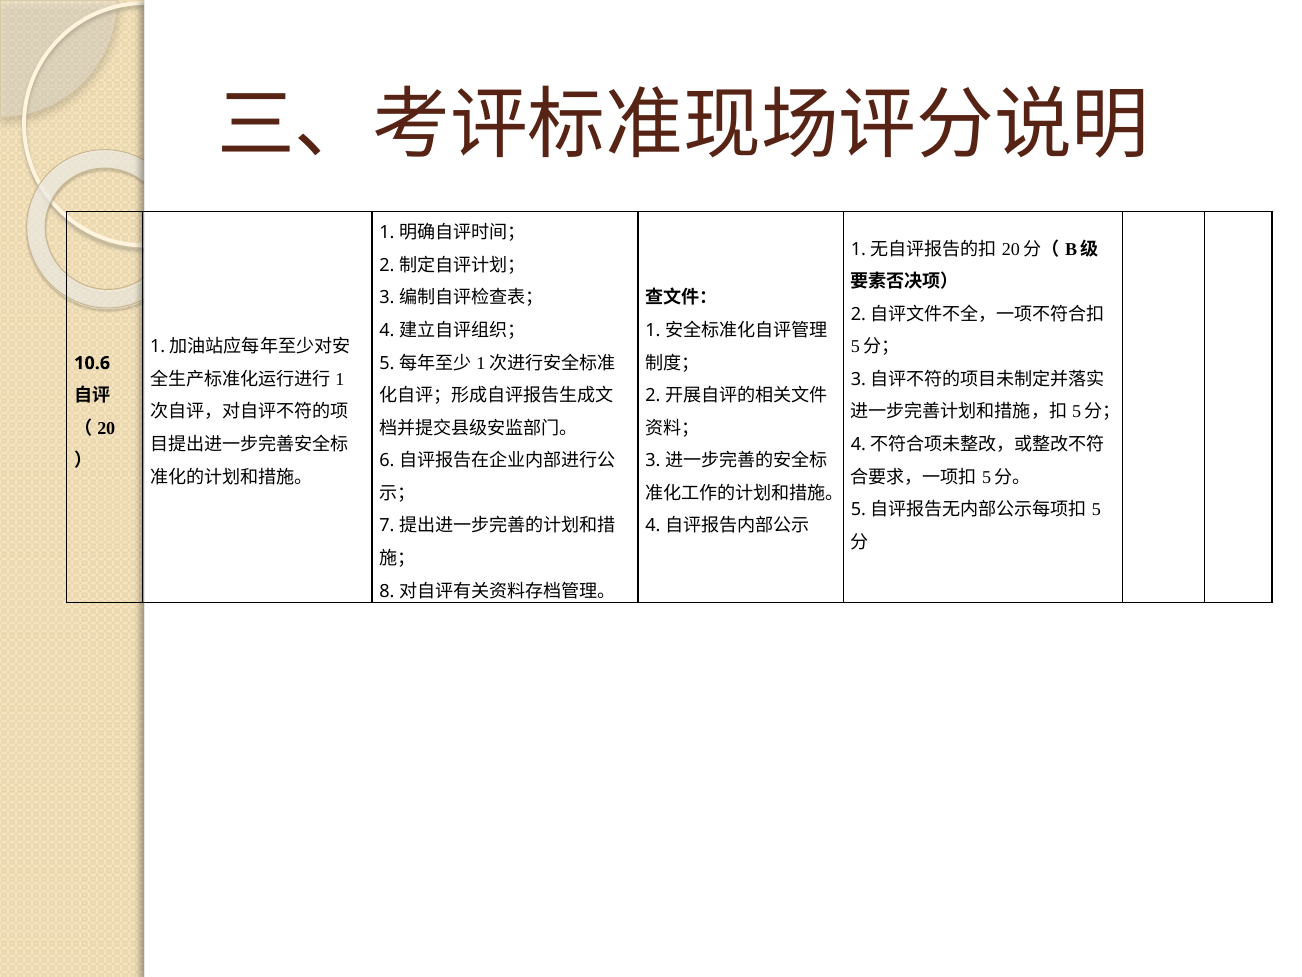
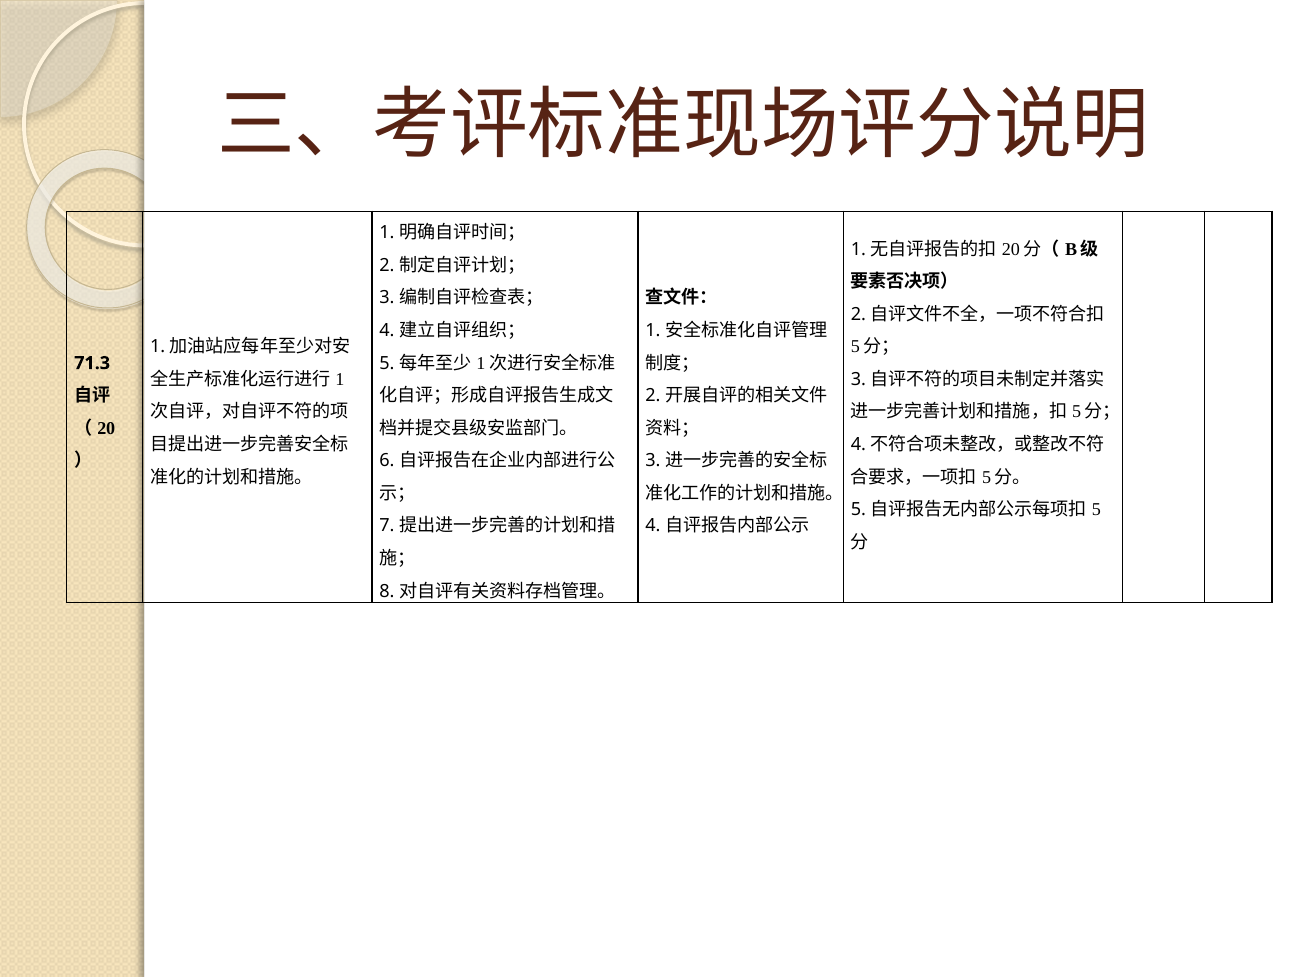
10.6: 10.6 -> 71.3
